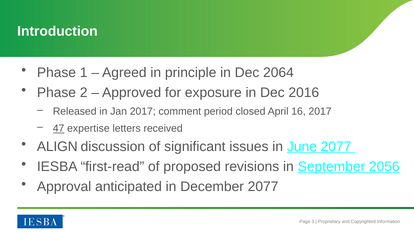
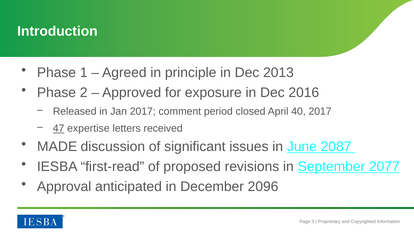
2064: 2064 -> 2013
16: 16 -> 40
ALIGN: ALIGN -> MADE
June 2077: 2077 -> 2087
2056: 2056 -> 2077
December 2077: 2077 -> 2096
